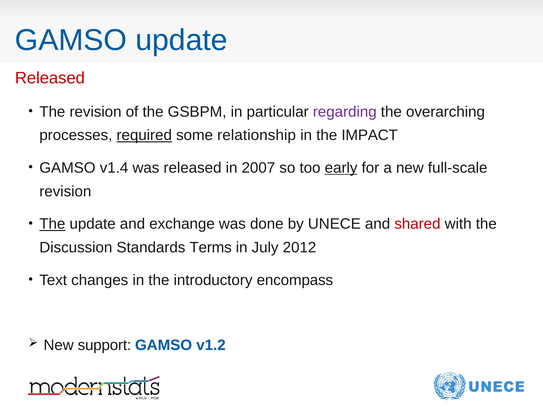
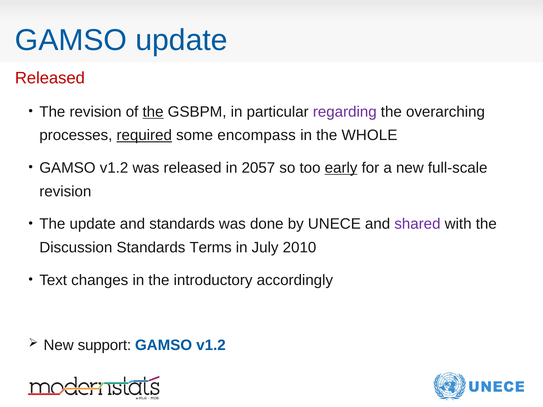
the at (153, 112) underline: none -> present
relationship: relationship -> encompass
IMPACT: IMPACT -> WHOLE
v1.4 at (114, 168): v1.4 -> v1.2
2007: 2007 -> 2057
The at (52, 224) underline: present -> none
and exchange: exchange -> standards
shared colour: red -> purple
2012: 2012 -> 2010
encompass: encompass -> accordingly
